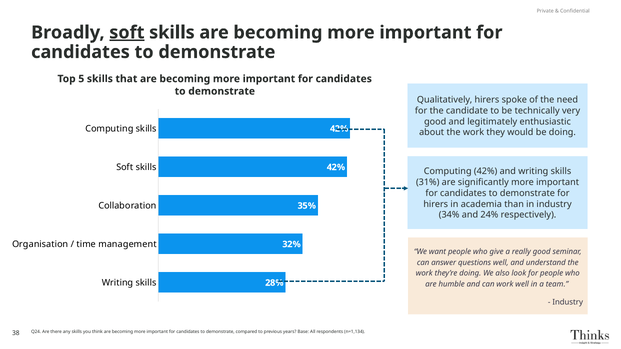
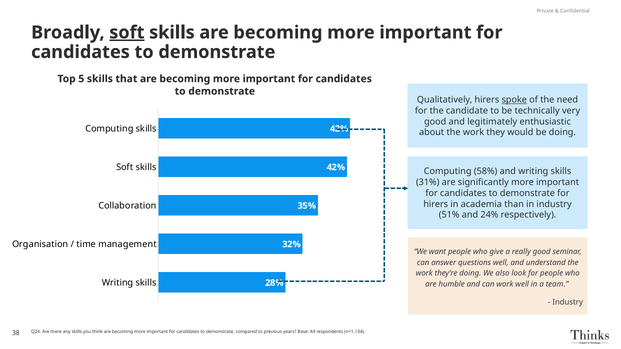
spoke underline: none -> present
Computing 42%: 42% -> 58%
34%: 34% -> 51%
